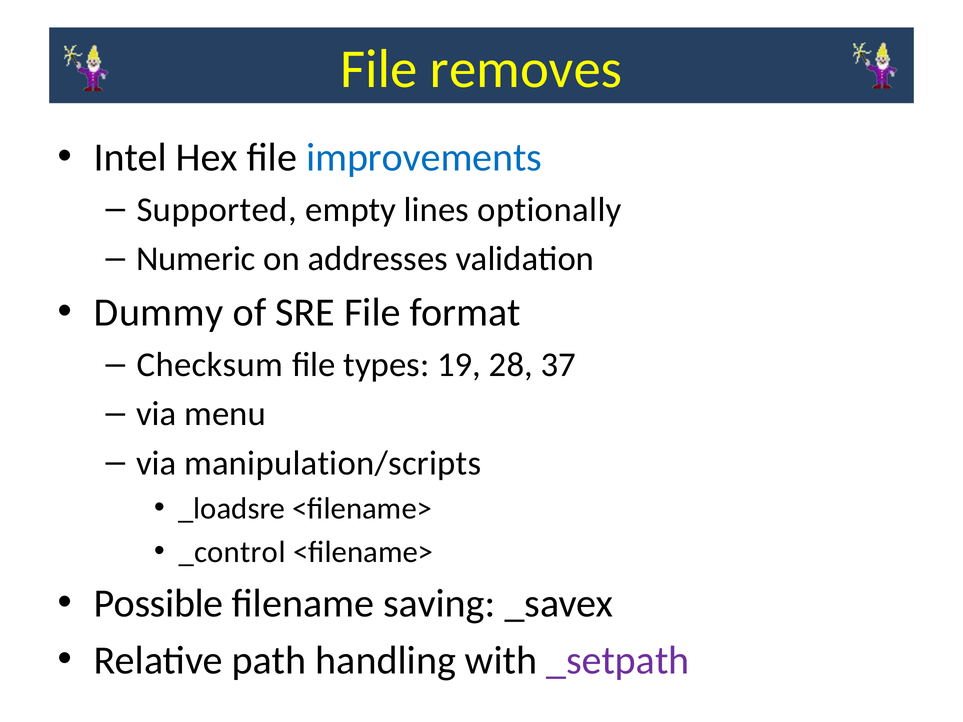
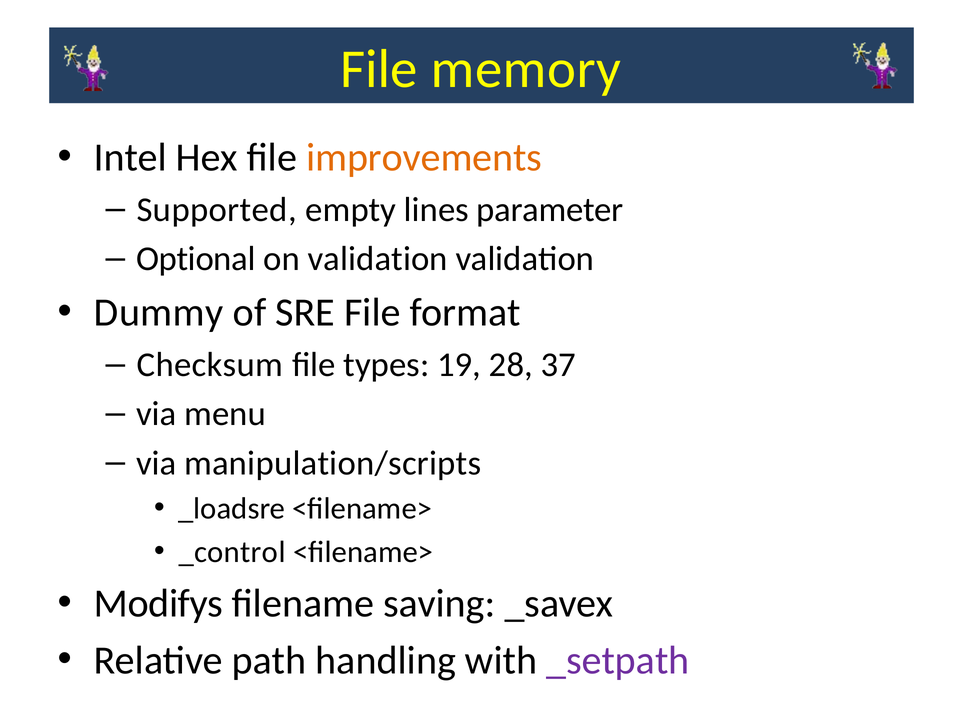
removes: removes -> memory
improvements colour: blue -> orange
optionally: optionally -> parameter
Numeric: Numeric -> Optional
on addresses: addresses -> validation
Possible: Possible -> Modifys
